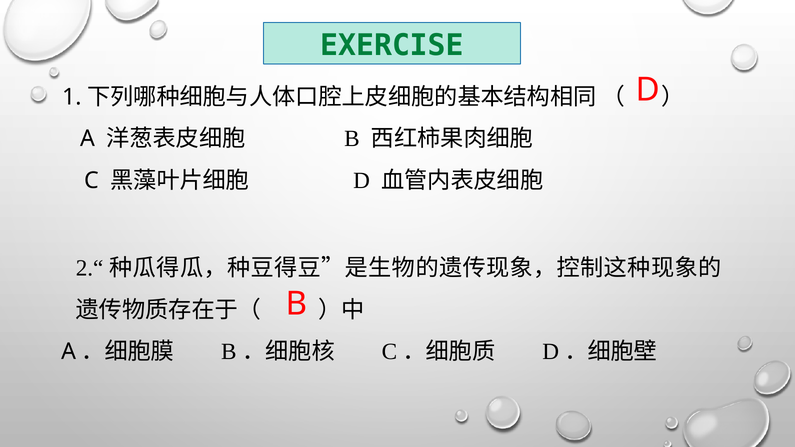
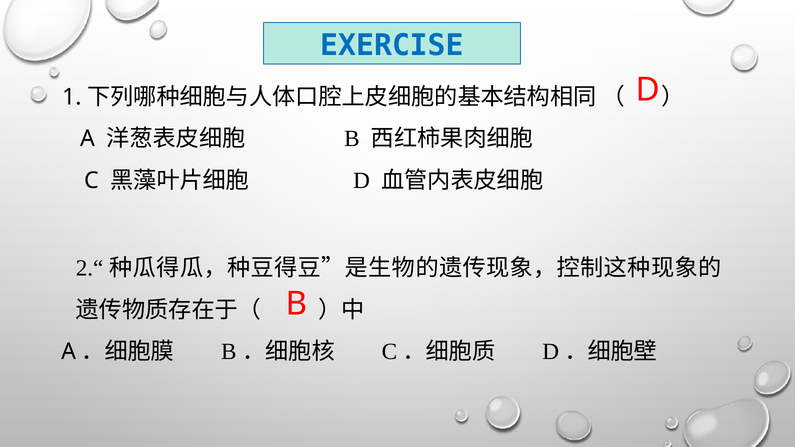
EXERCISE colour: green -> blue
